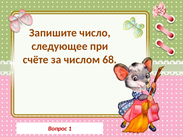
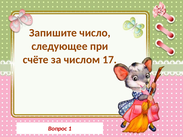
68: 68 -> 17
